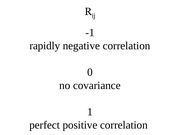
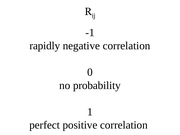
covariance: covariance -> probability
